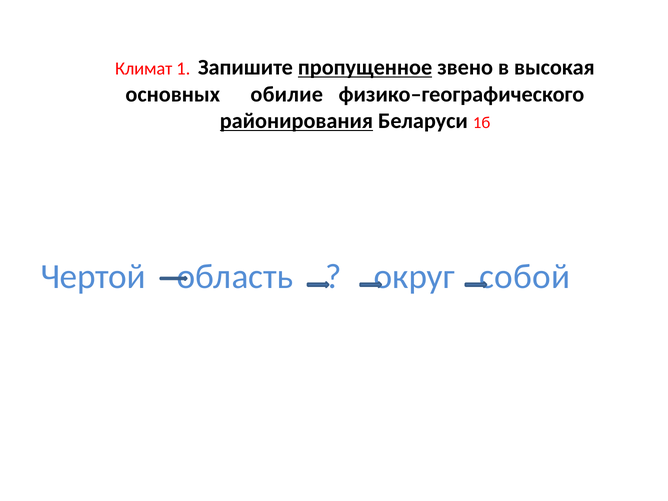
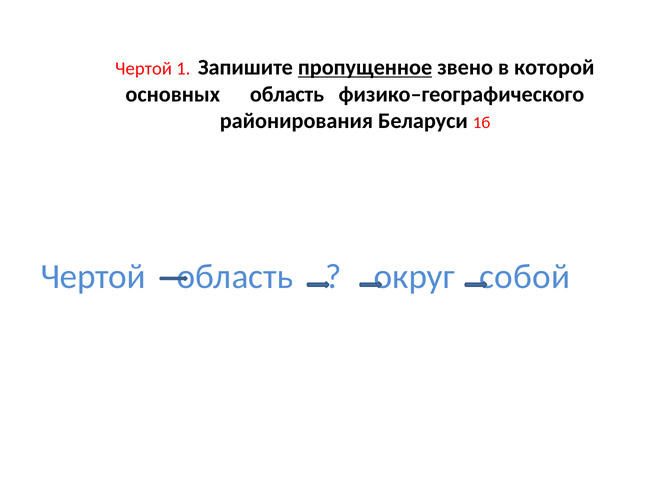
Климат at (144, 69): Климат -> Чертой
высокая: высокая -> которой
основных обилие: обилие -> область
районирования underline: present -> none
